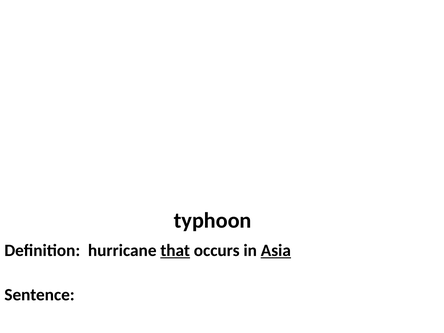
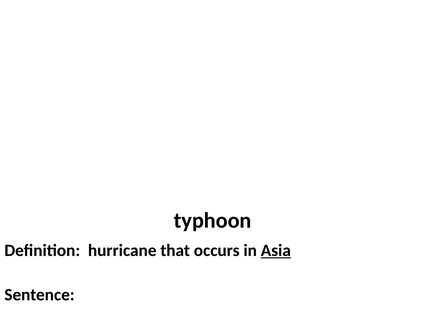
that underline: present -> none
